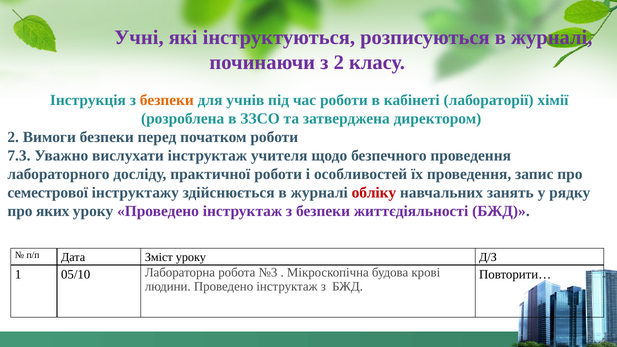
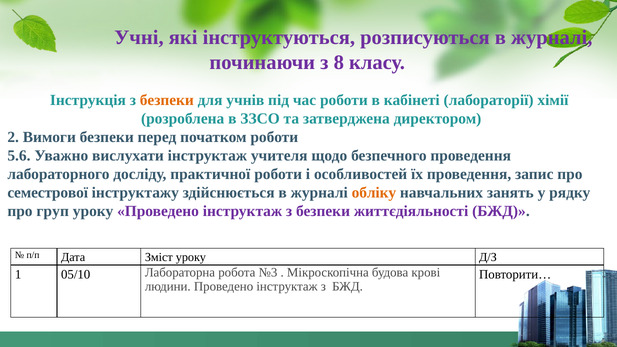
з 2: 2 -> 8
7.3: 7.3 -> 5.6
обліку colour: red -> orange
яких: яких -> груп
